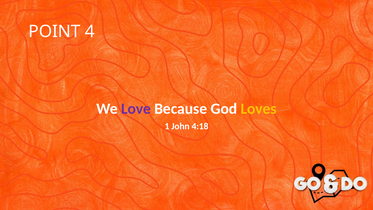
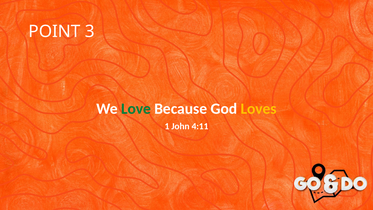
4: 4 -> 3
Love colour: purple -> green
4:18: 4:18 -> 4:11
